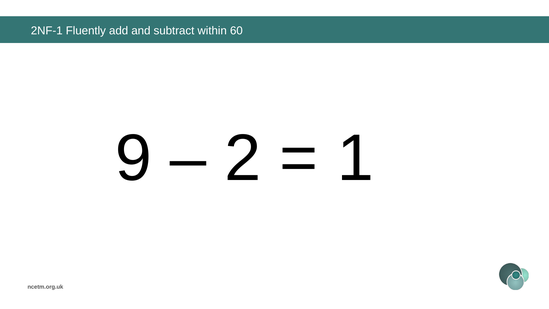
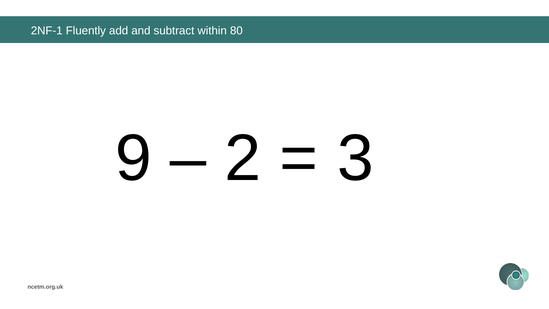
60: 60 -> 80
1: 1 -> 3
